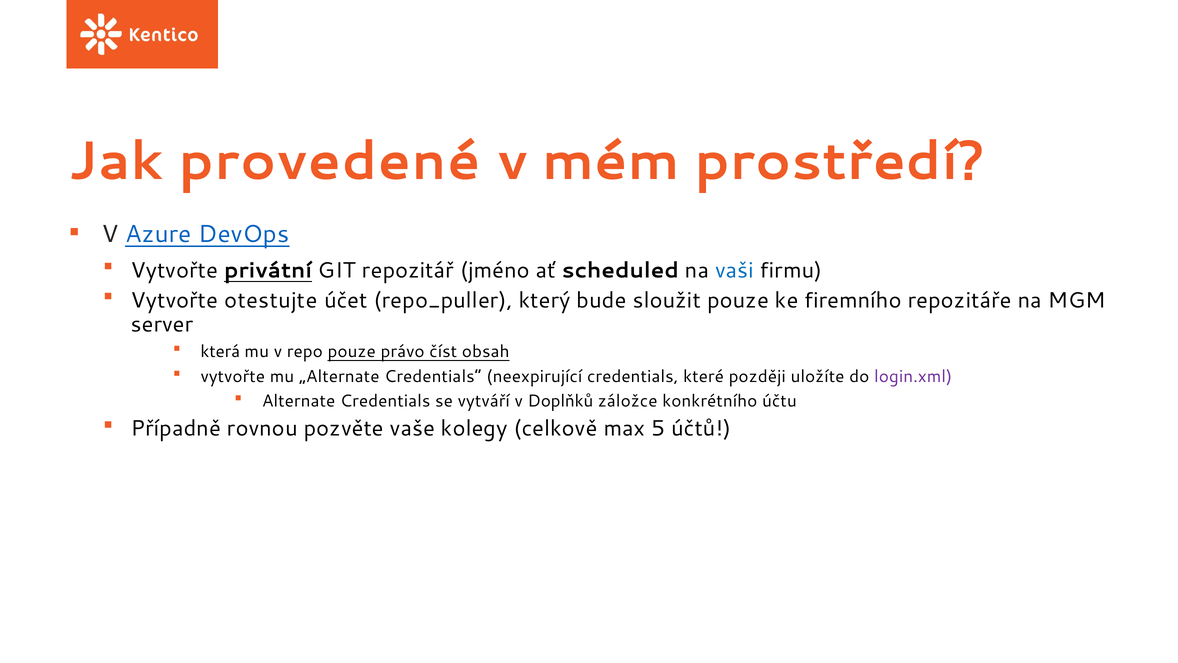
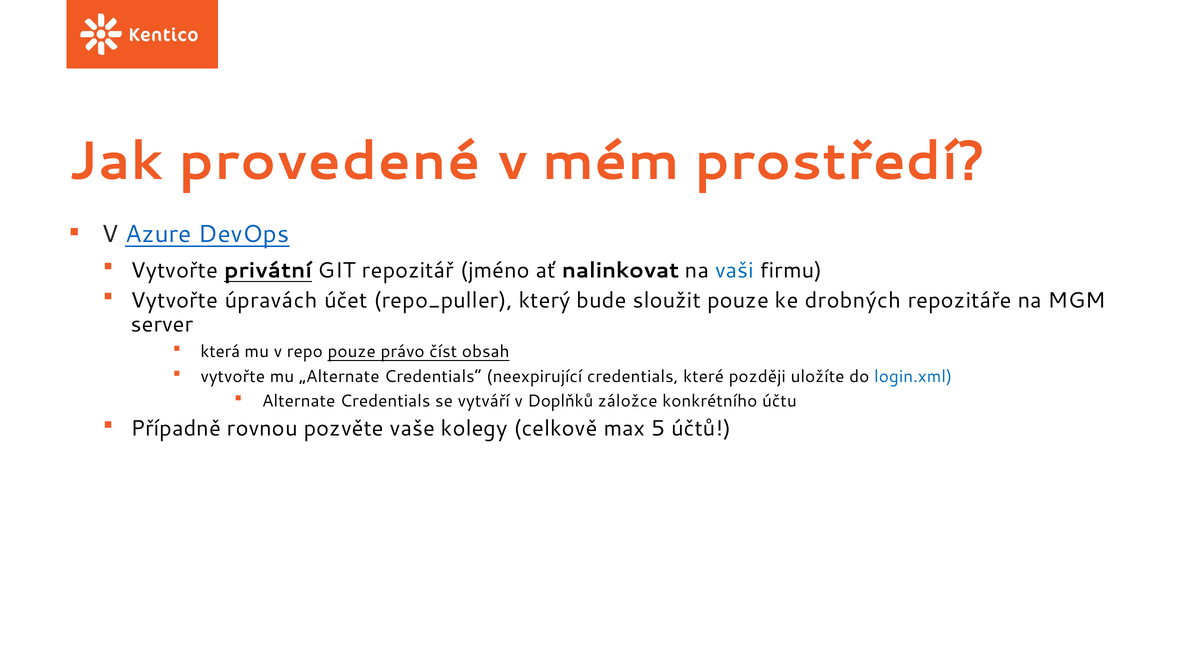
scheduled: scheduled -> nalinkovat
otestujte: otestujte -> úpravách
firemního: firemního -> drobných
login.xml colour: purple -> blue
